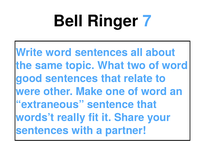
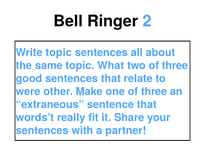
7: 7 -> 2
Write word: word -> topic
two of word: word -> three
one of word: word -> three
